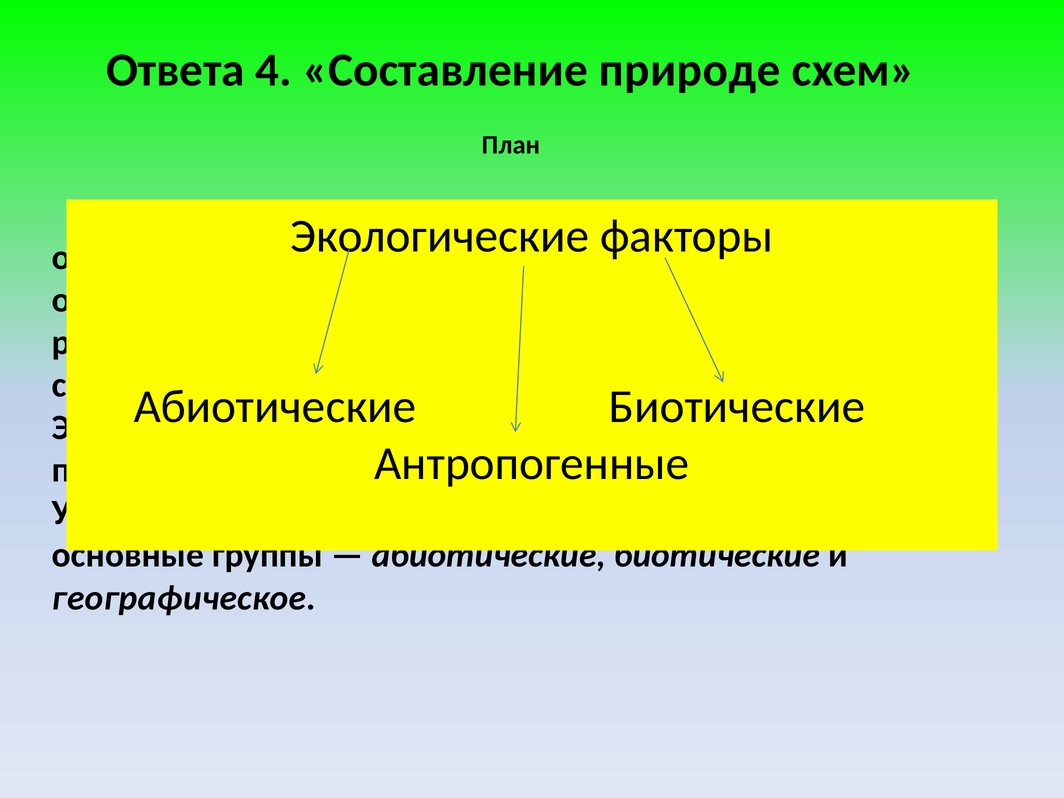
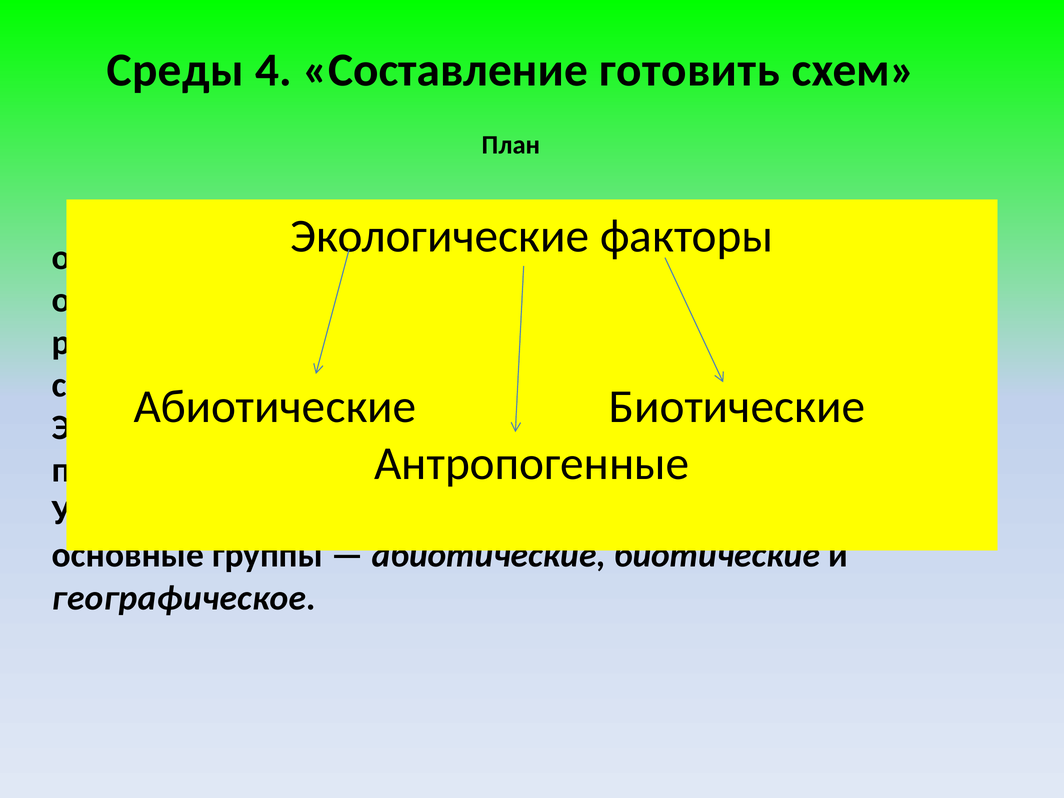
Ответа at (175, 70): Ответа -> Среды
Составление природе: природе -> готовить
